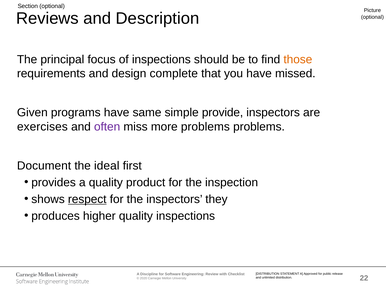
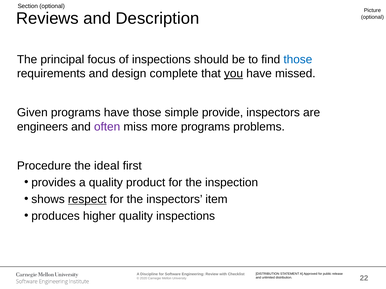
those at (298, 60) colour: orange -> blue
you underline: none -> present
have same: same -> those
exercises: exercises -> engineers
more problems: problems -> programs
Document: Document -> Procedure
they: they -> item
